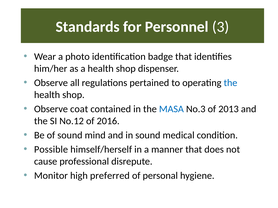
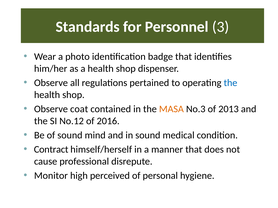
MASA colour: blue -> orange
Possible: Possible -> Contract
preferred: preferred -> perceived
